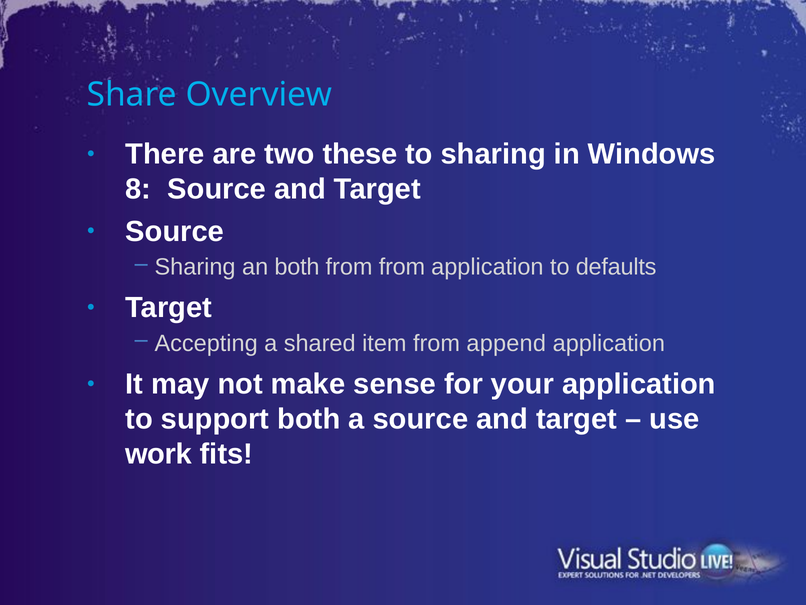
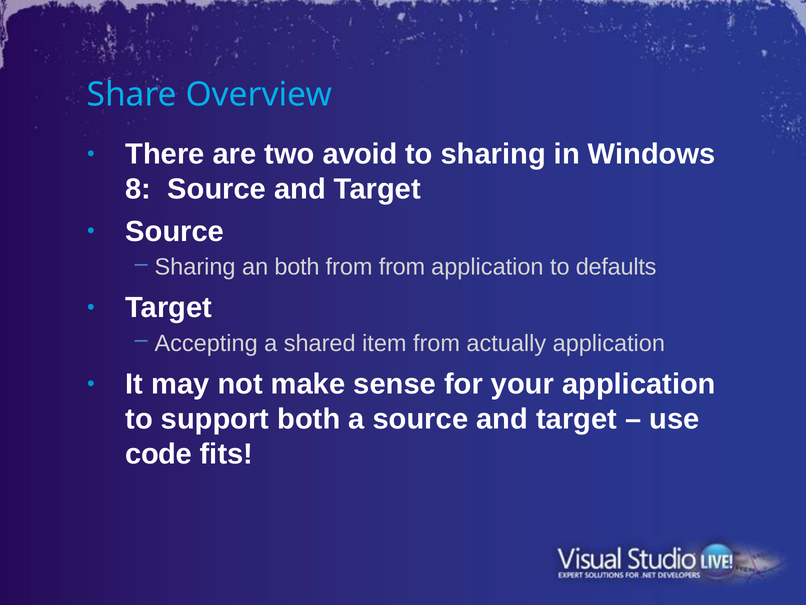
these: these -> avoid
append: append -> actually
work: work -> code
